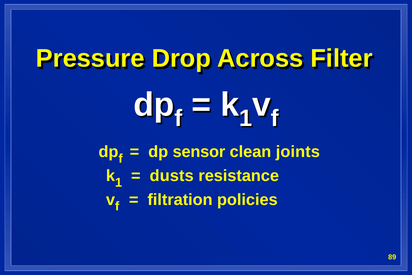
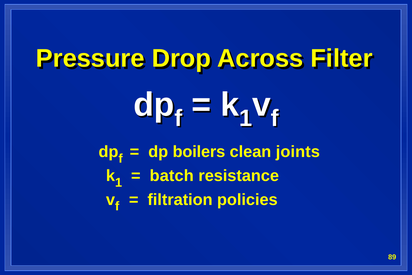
sensor: sensor -> boilers
dusts: dusts -> batch
